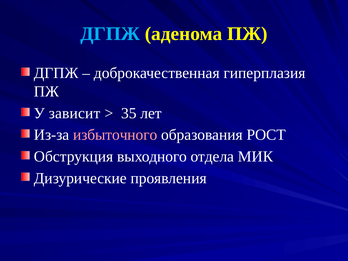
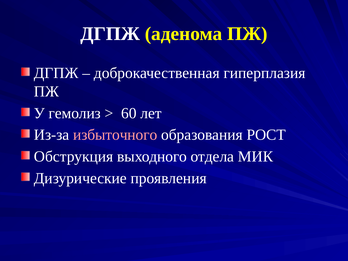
ДГПЖ at (110, 34) colour: light blue -> white
зависит: зависит -> гемолиз
35: 35 -> 60
